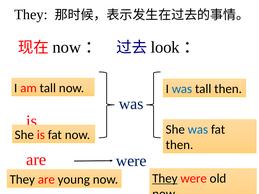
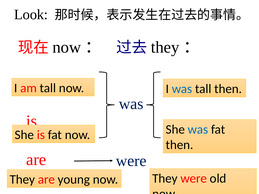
They at (31, 15): They -> Look
look at (165, 47): look -> they
They at (165, 179) underline: present -> none
